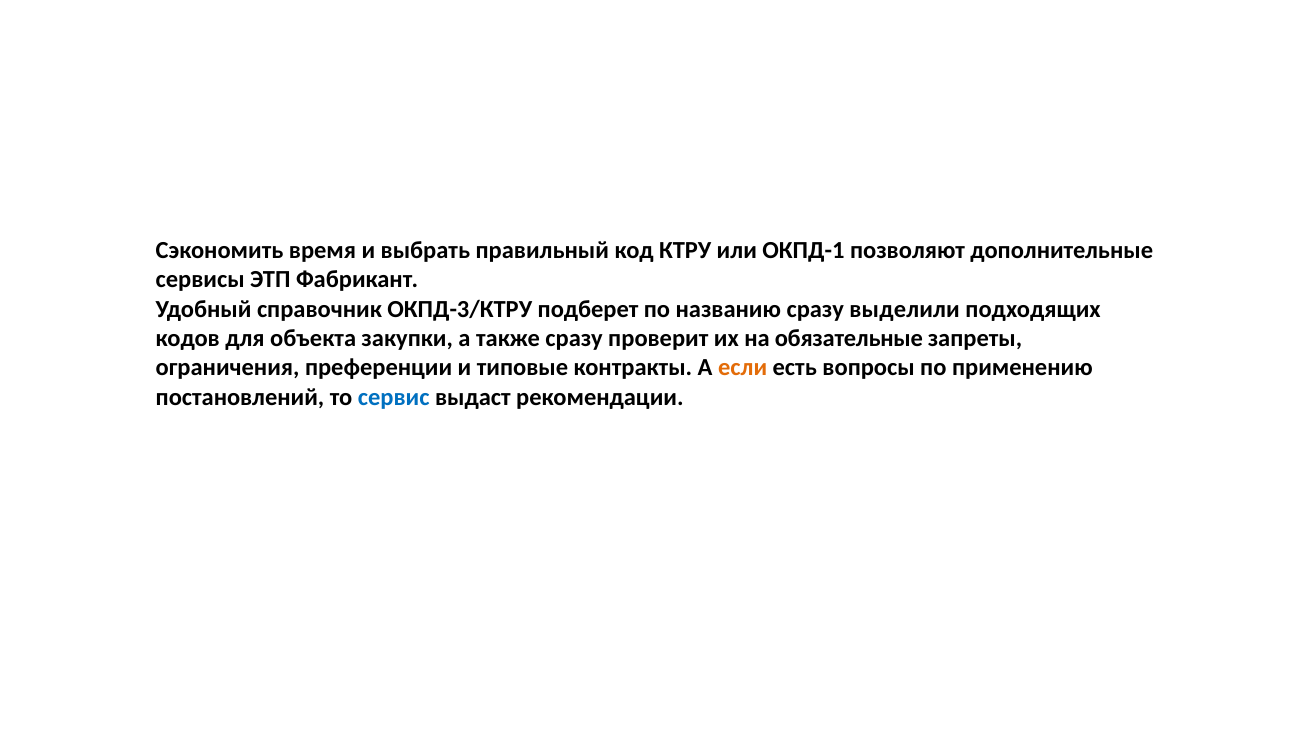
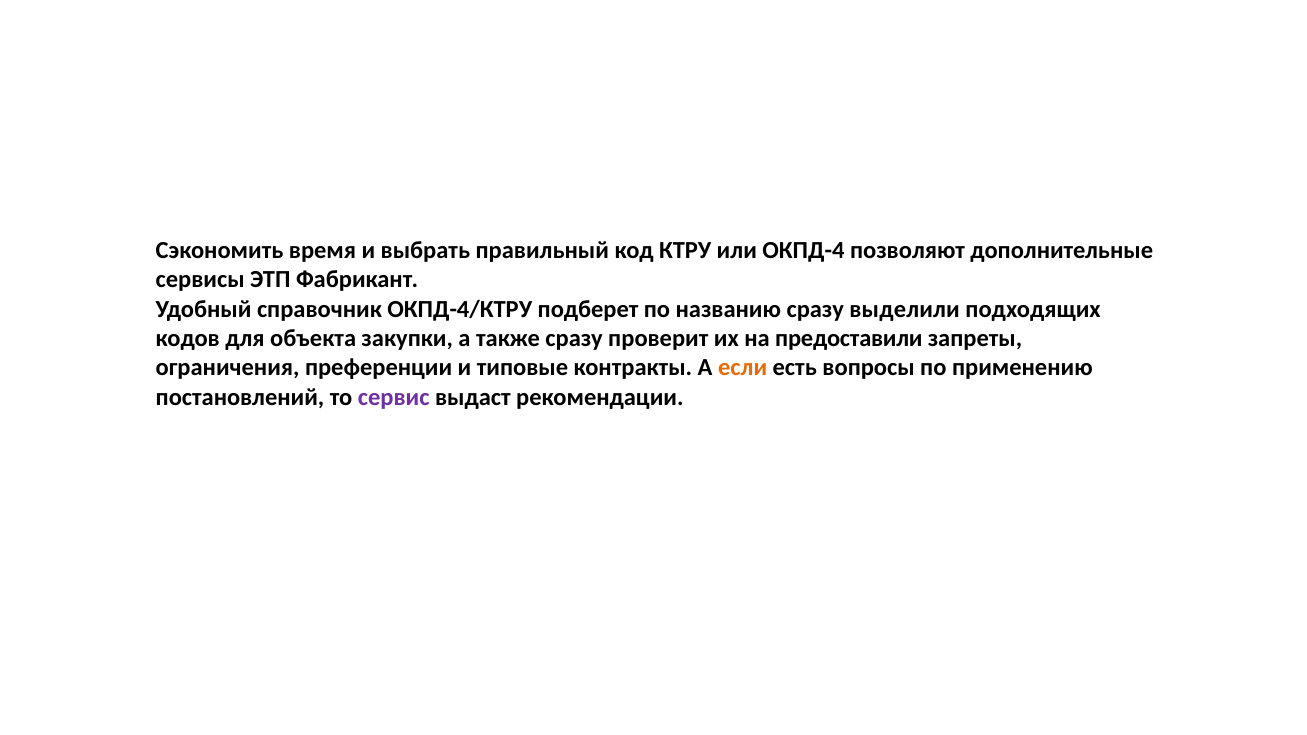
ОКПД-1: ОКПД-1 -> ОКПД-4
ОКПД-3/КТРУ: ОКПД-3/КТРУ -> ОКПД-4/КТРУ
обязательные: обязательные -> предоставили
сервис colour: blue -> purple
